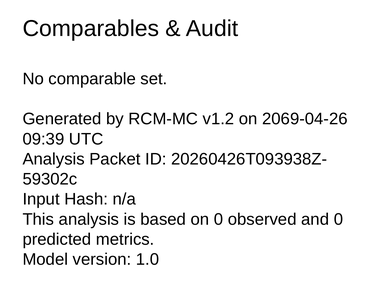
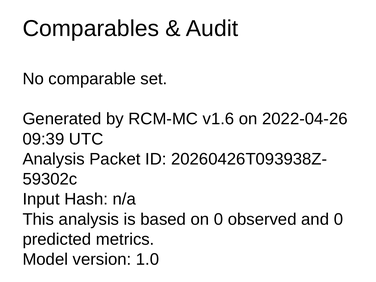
v1.2: v1.2 -> v1.6
2069-04-26: 2069-04-26 -> 2022-04-26
